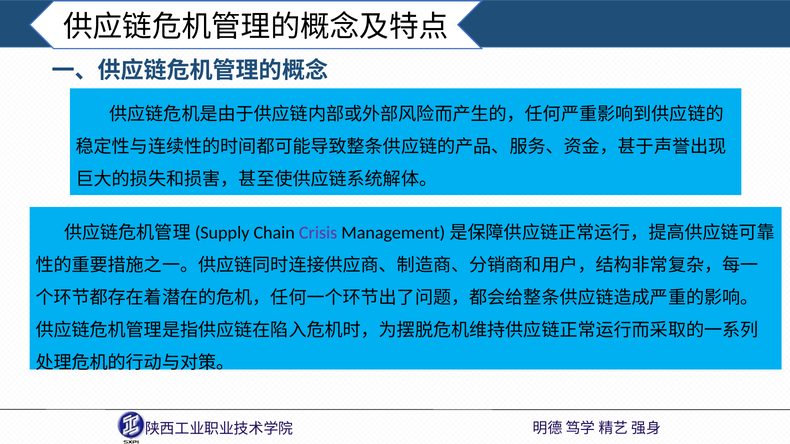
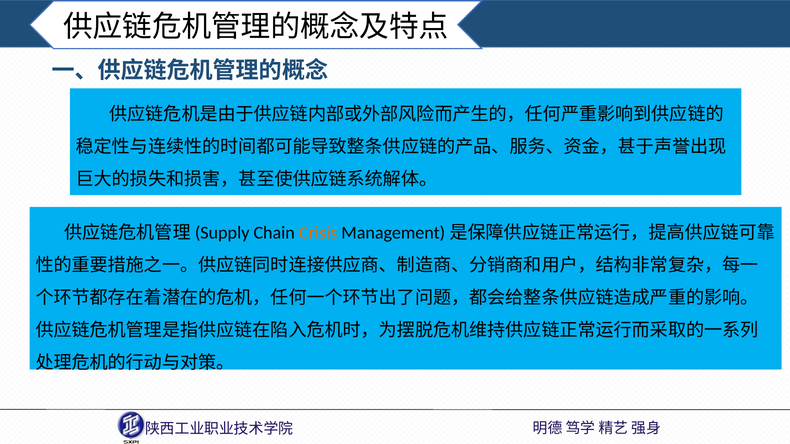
Crisis colour: purple -> orange
